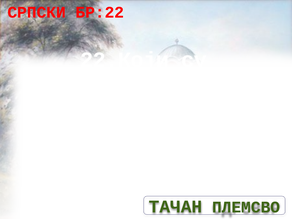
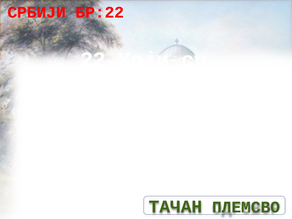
СРПСКИ at (37, 12): СРПСКИ -> СРБИЈИ
